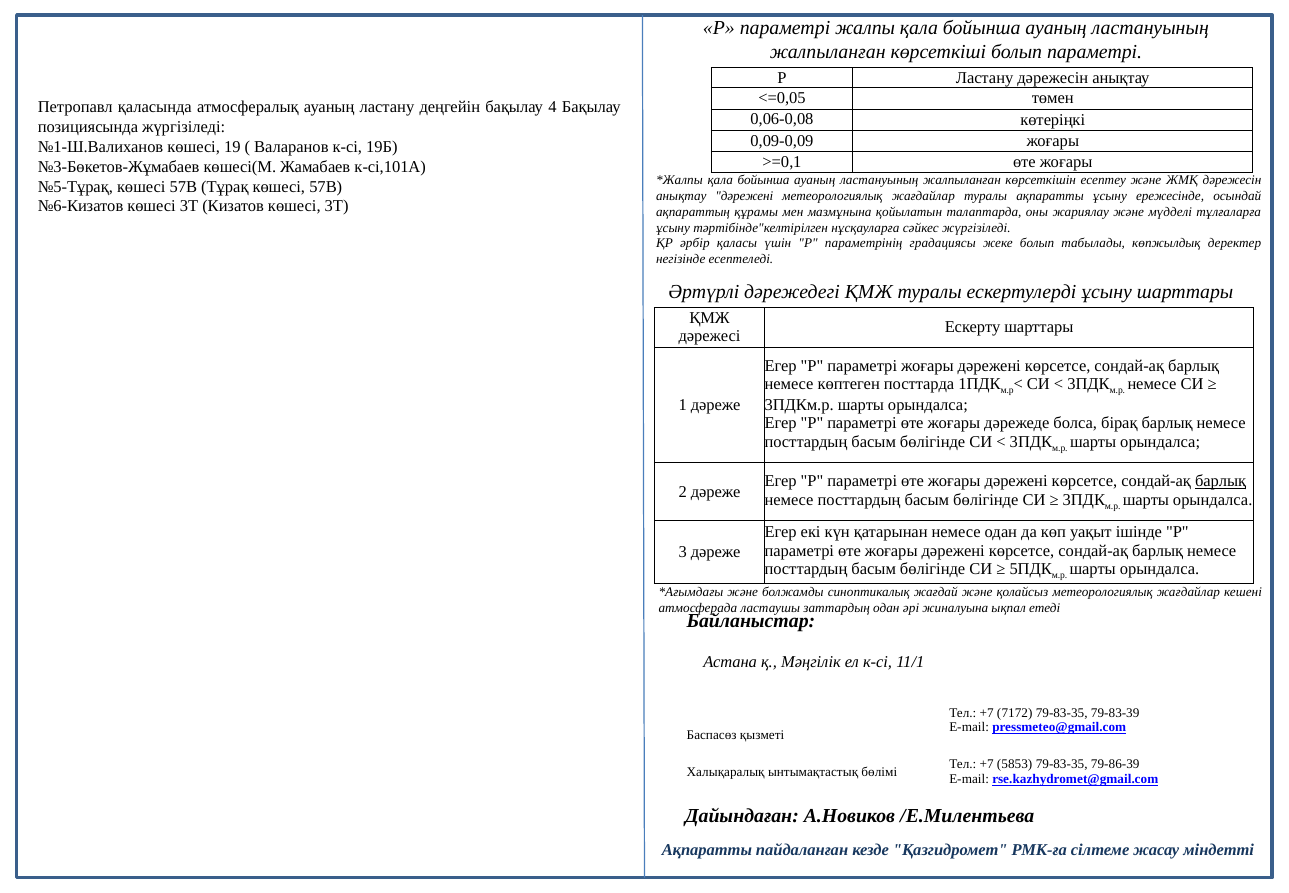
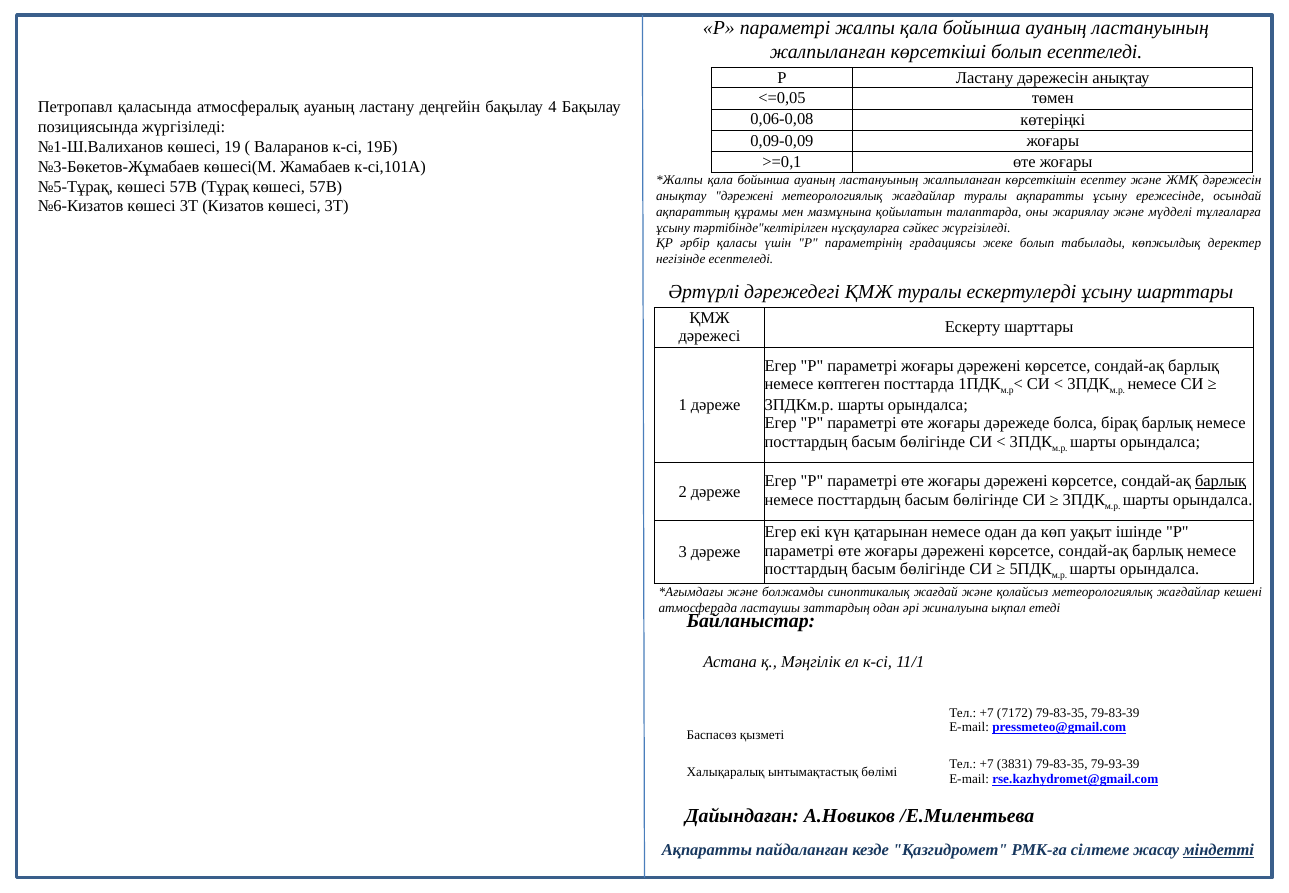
болып параметрі: параметрі -> есептеледі
5853: 5853 -> 3831
79-86-39: 79-86-39 -> 79-93-39
міндетті underline: none -> present
